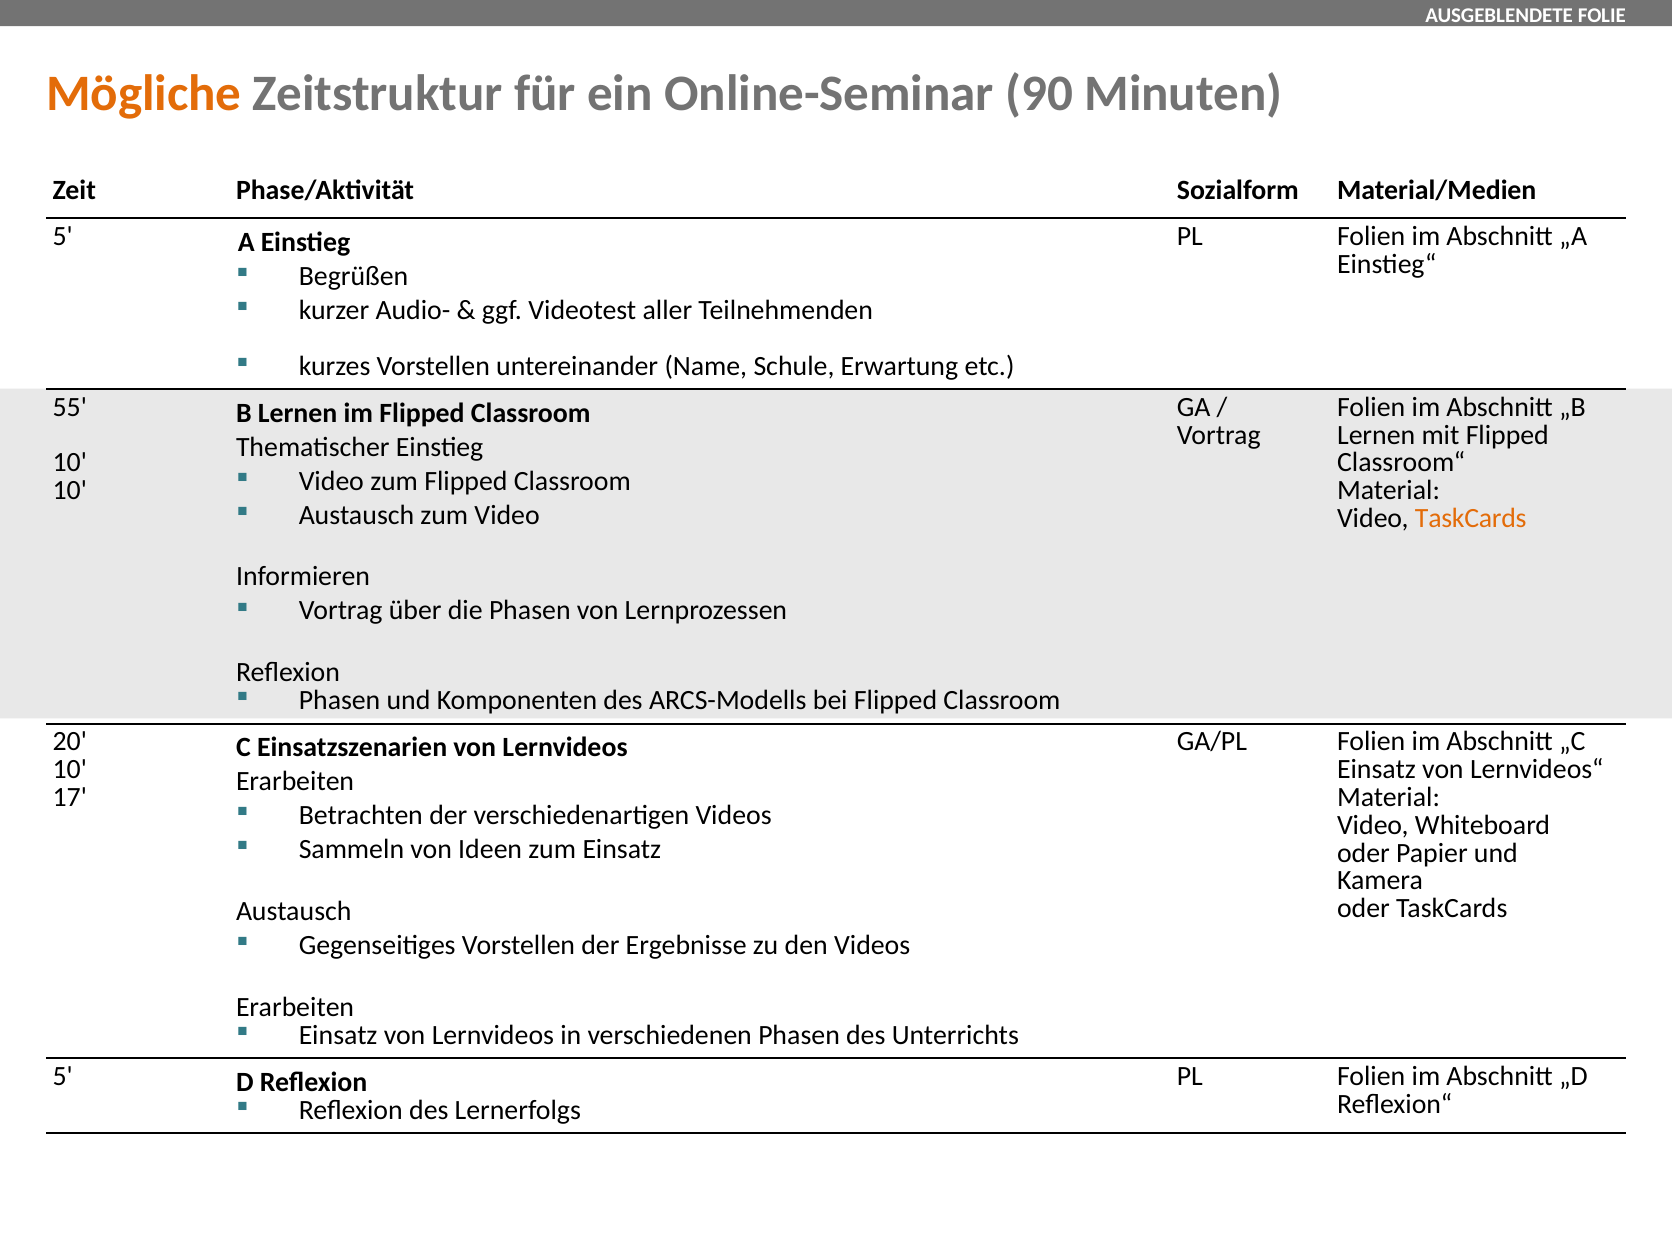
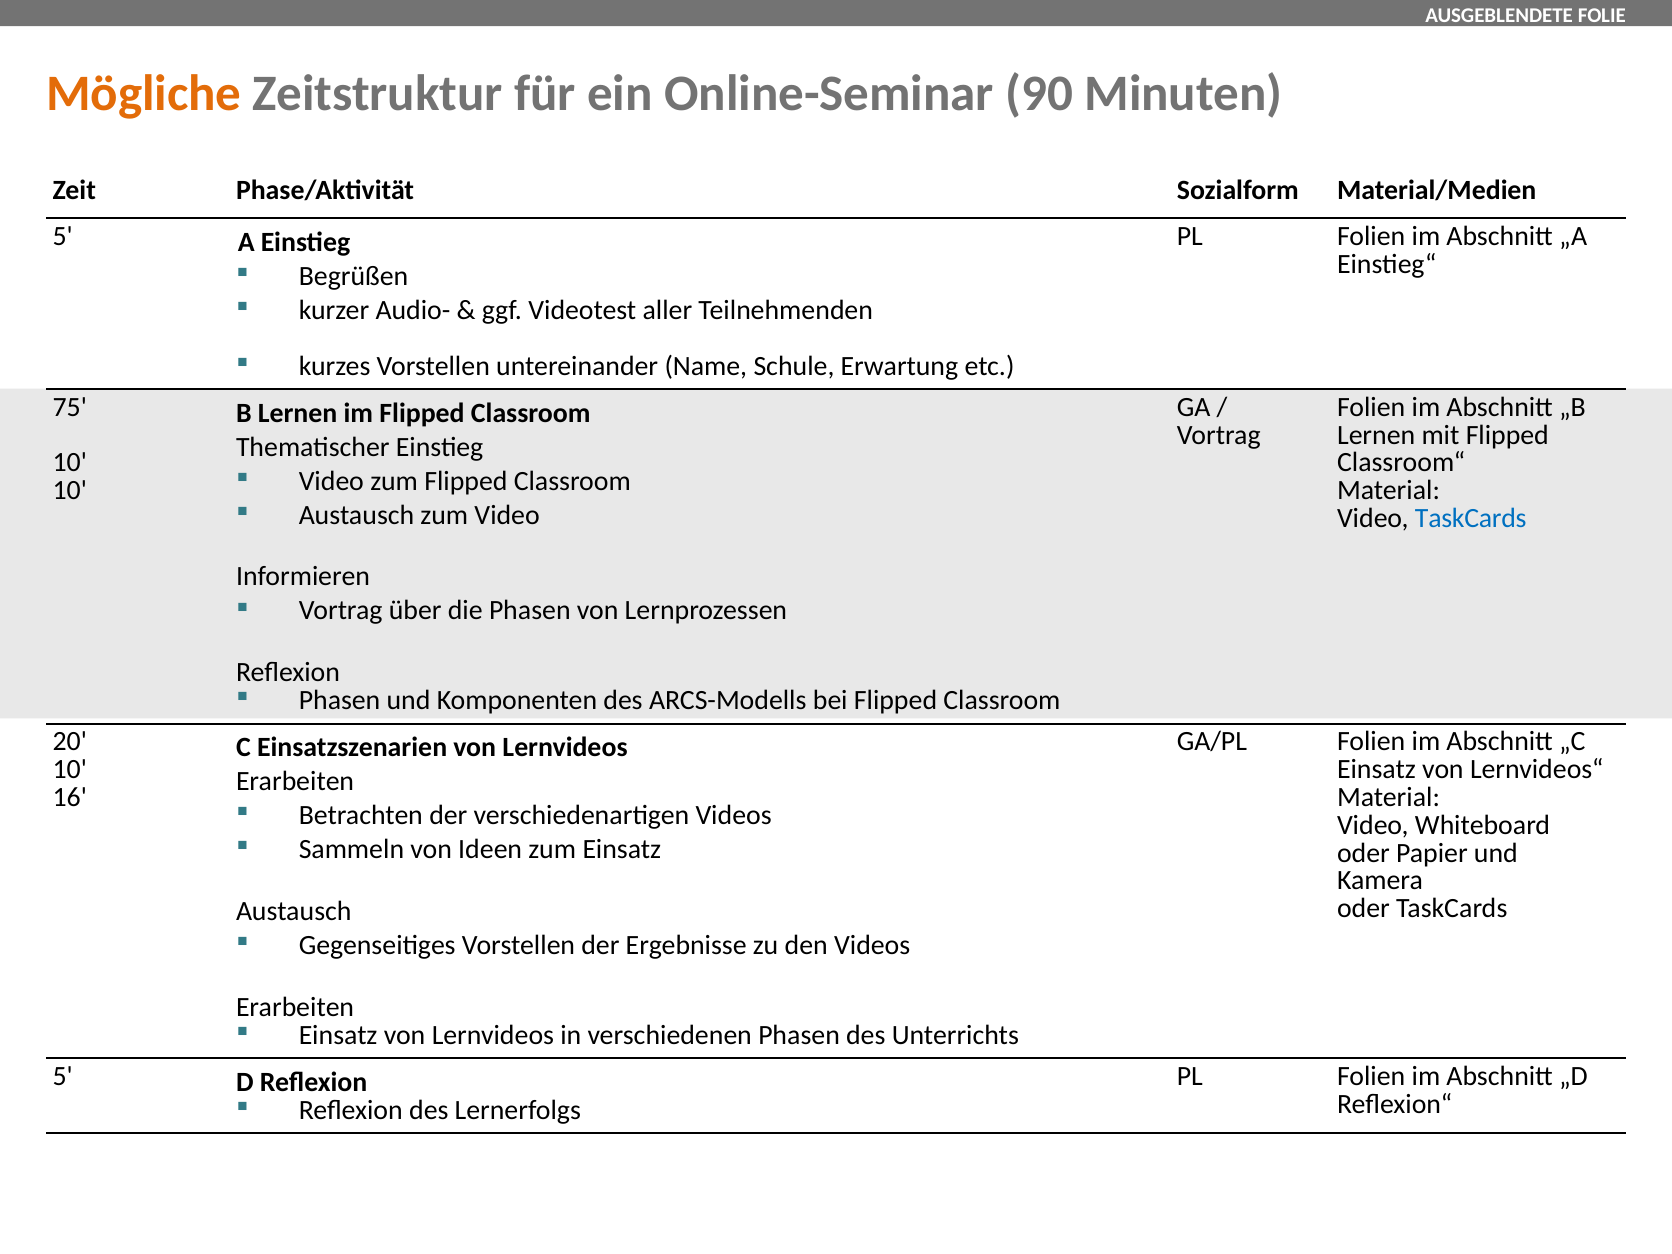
55: 55 -> 75
TaskCards at (1471, 518) colour: orange -> blue
17: 17 -> 16
